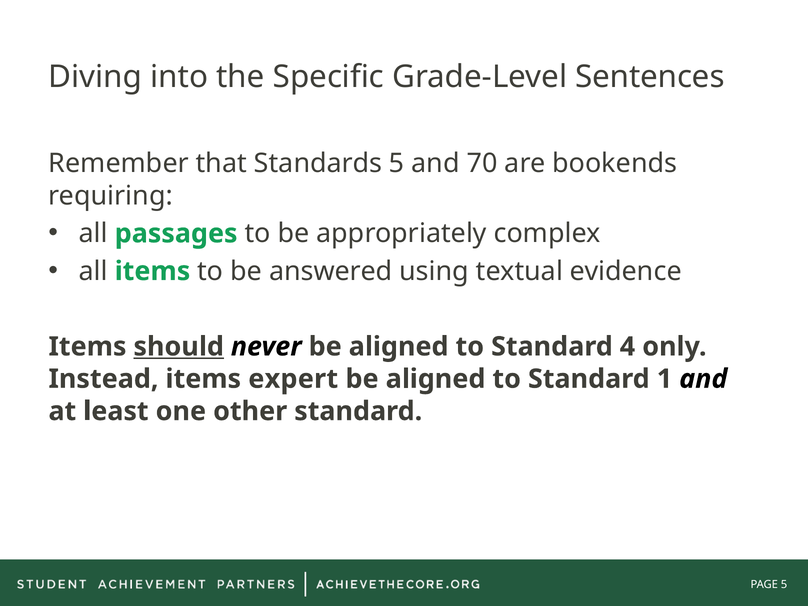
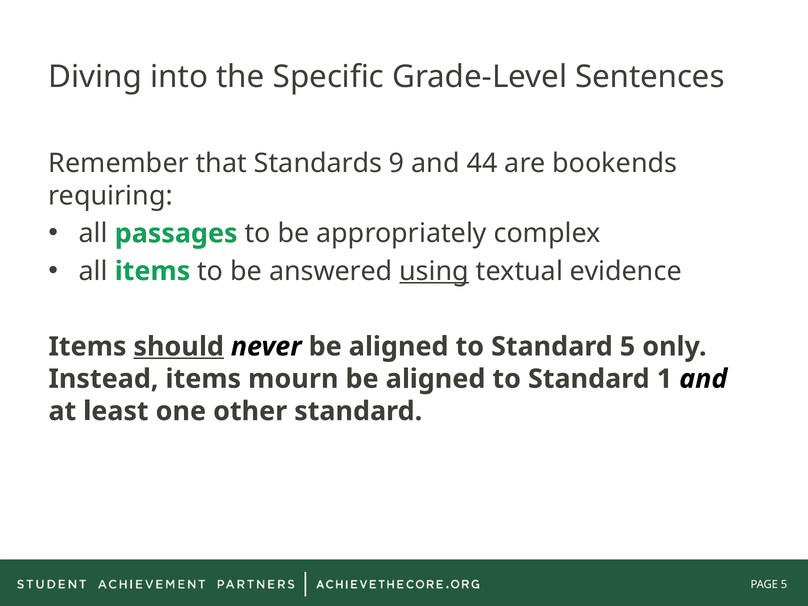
Standards 5: 5 -> 9
70: 70 -> 44
using underline: none -> present
Standard 4: 4 -> 5
expert: expert -> mourn
